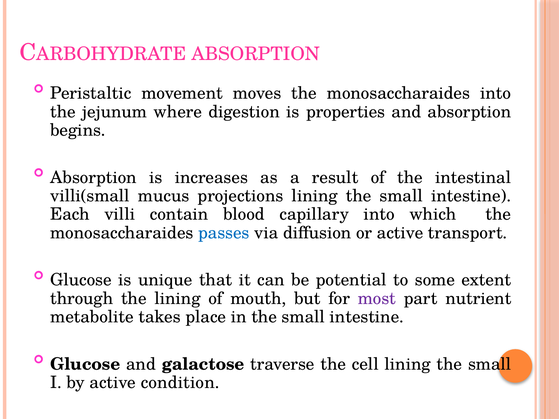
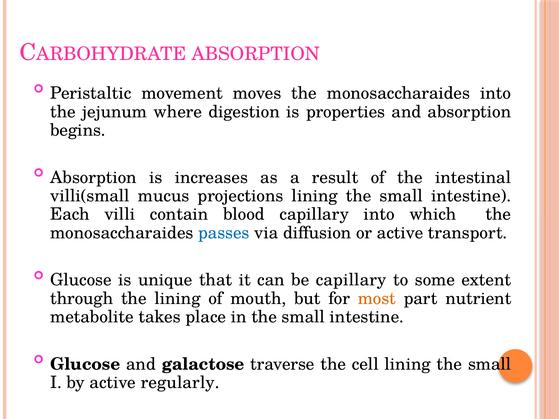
be potential: potential -> capillary
most colour: purple -> orange
condition: condition -> regularly
